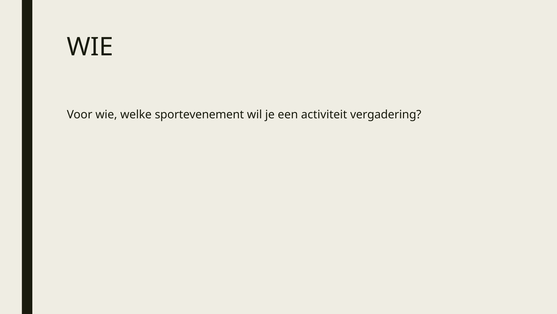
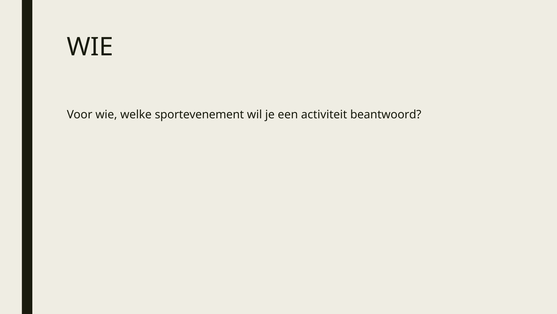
vergadering: vergadering -> beantwoord
